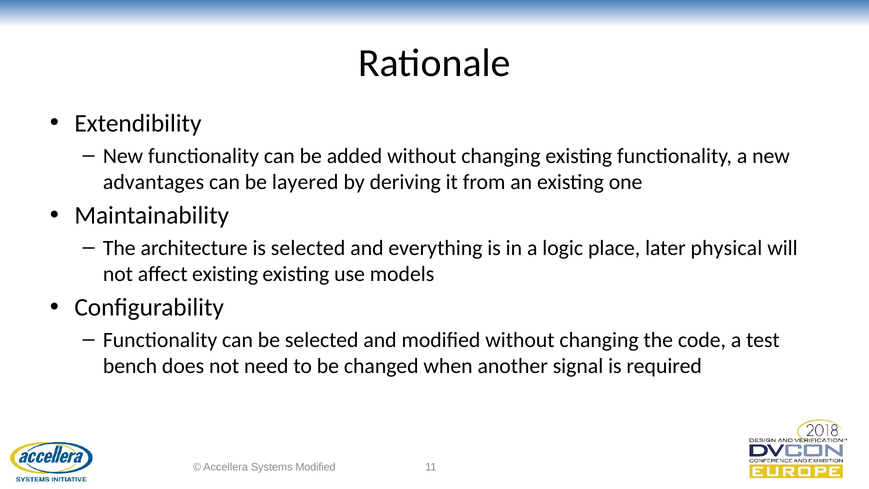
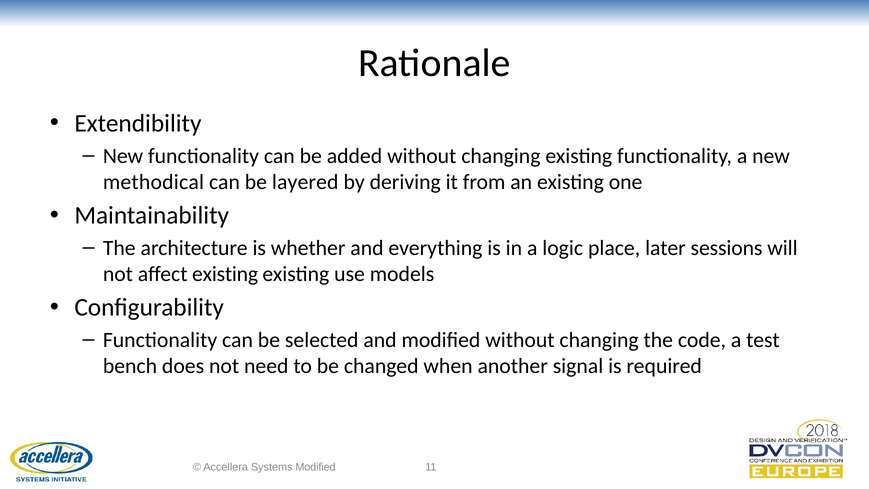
advantages: advantages -> methodical
is selected: selected -> whether
physical: physical -> sessions
